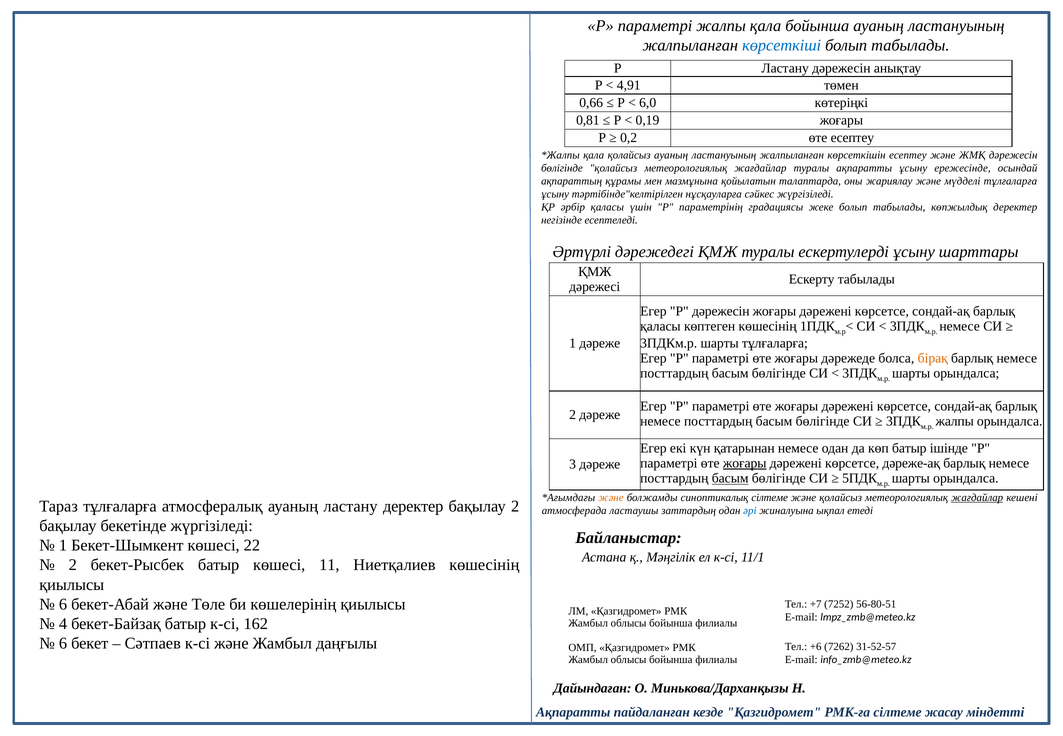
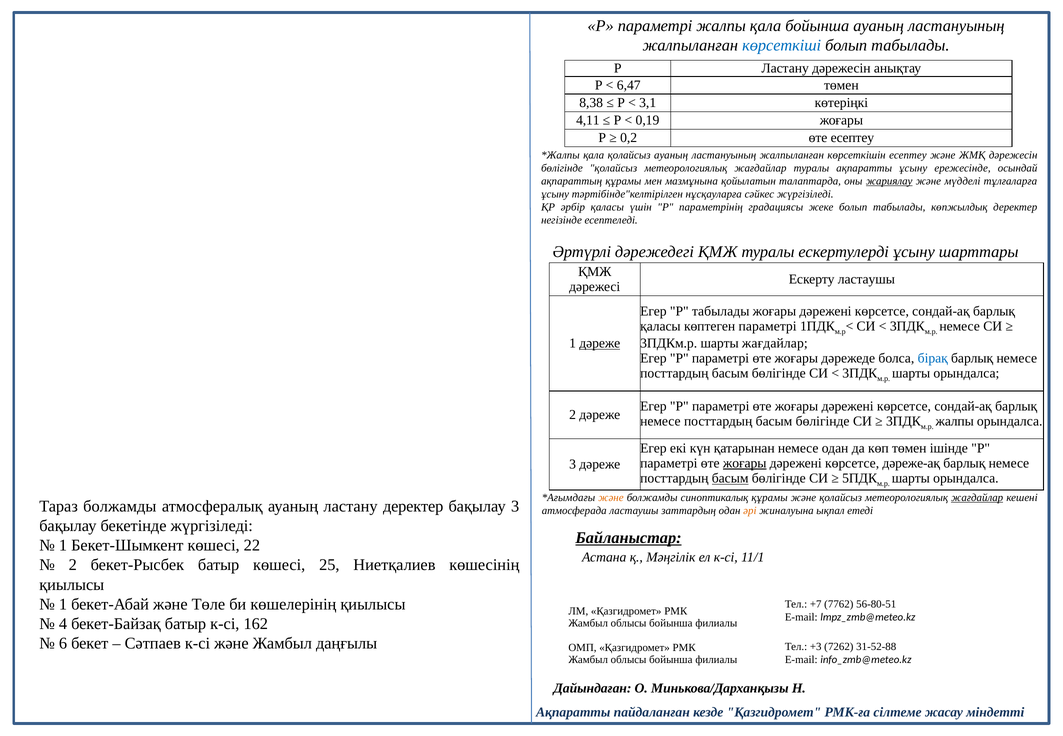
4,91: 4,91 -> 6,47
0,66: 0,66 -> 8,38
6,0: 6,0 -> 3,1
0,81: 0,81 -> 4,11
жариялау underline: none -> present
Ескерту табылады: табылады -> ластаушы
Р дәрежесін: дәрежесін -> табылады
көптеген көшесінің: көшесінің -> параметрі
дәреже at (600, 343) underline: none -> present
шарты тұлғаларға: тұлғаларға -> жағдайлар
бірақ colour: orange -> blue
көп батыр: батыр -> төмен
синоптикалық сілтеме: сілтеме -> құрамы
Тараз тұлғаларға: тұлғаларға -> болжамды
бақылау 2: 2 -> 3
әрі colour: blue -> orange
Байланыстар underline: none -> present
11: 11 -> 25
6 at (63, 604): 6 -> 1
7252: 7252 -> 7762
+6: +6 -> +3
31-52-57: 31-52-57 -> 31-52-88
